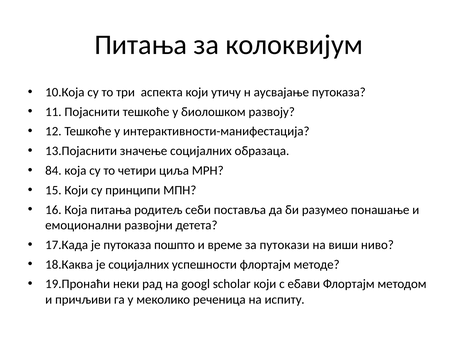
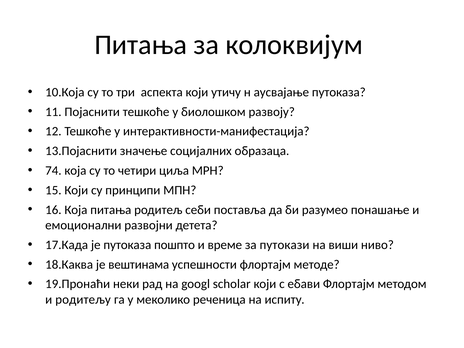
84: 84 -> 74
је социјалних: социјалних -> вештинама
причљиви: причљиви -> родитељу
